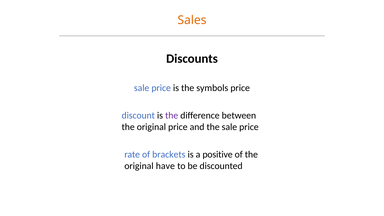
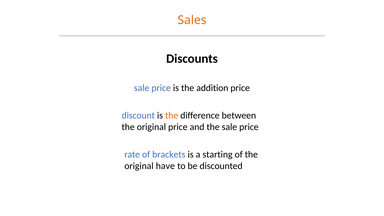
symbols: symbols -> addition
the at (172, 115) colour: purple -> orange
positive: positive -> starting
